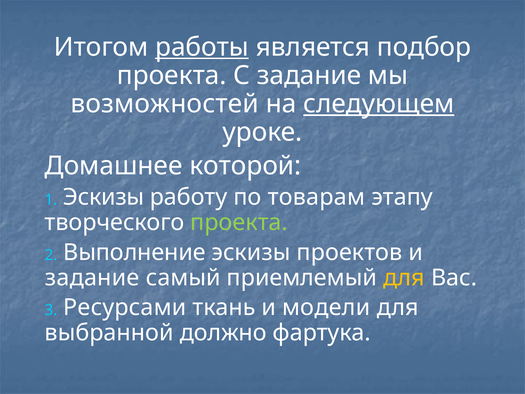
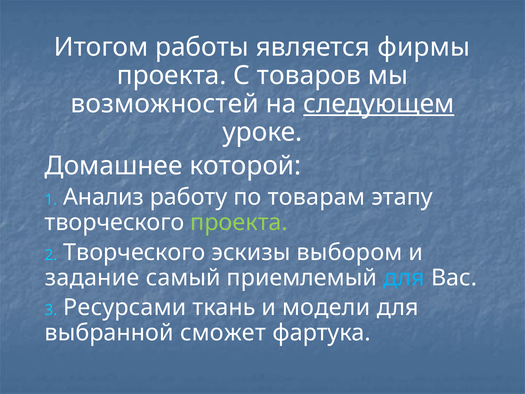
работы underline: present -> none
подбор: подбор -> фирмы
С задание: задание -> товаров
Эскизы at (104, 197): Эскизы -> Анализ
Выполнение at (134, 252): Выполнение -> Творческого
проектов: проектов -> выбором
для at (404, 277) colour: yellow -> light blue
должно: должно -> сможет
